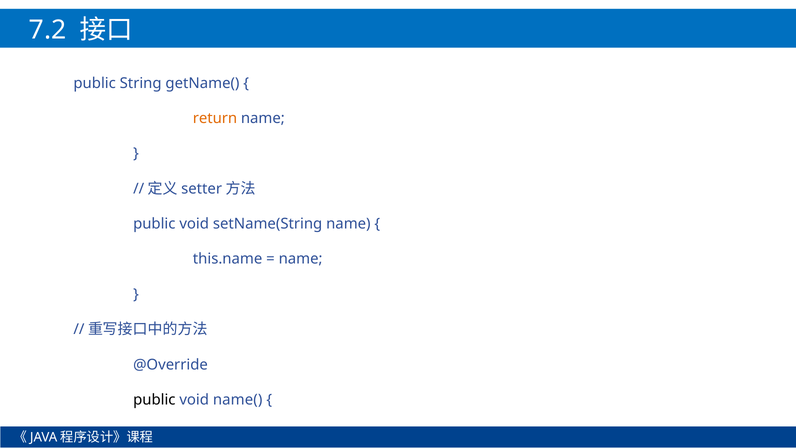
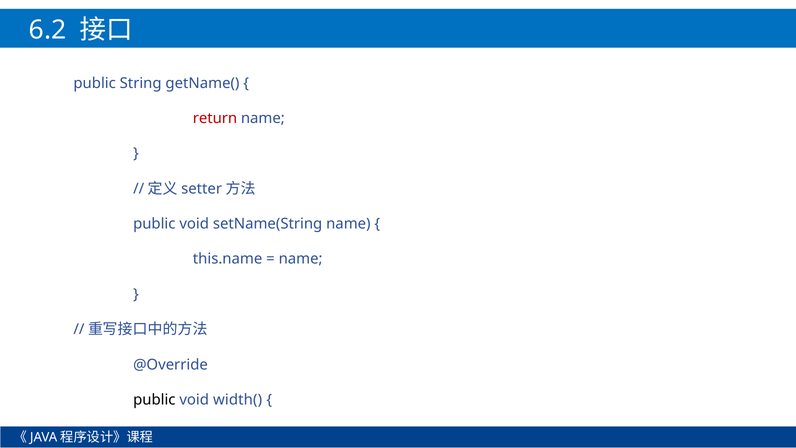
7.2: 7.2 -> 6.2
return colour: orange -> red
name(: name( -> width(
